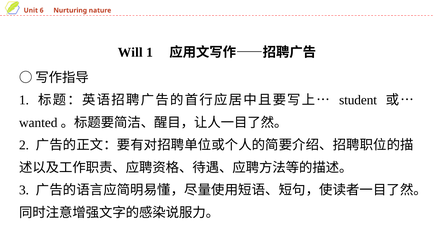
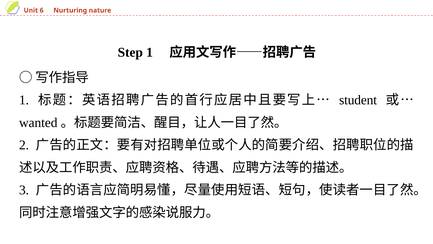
Will: Will -> Step
